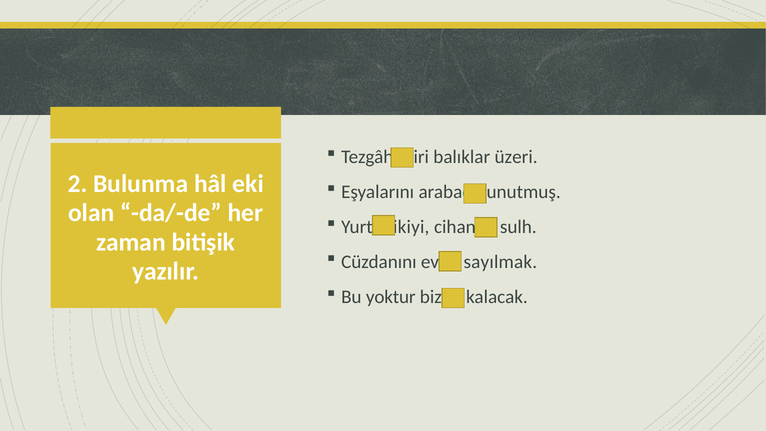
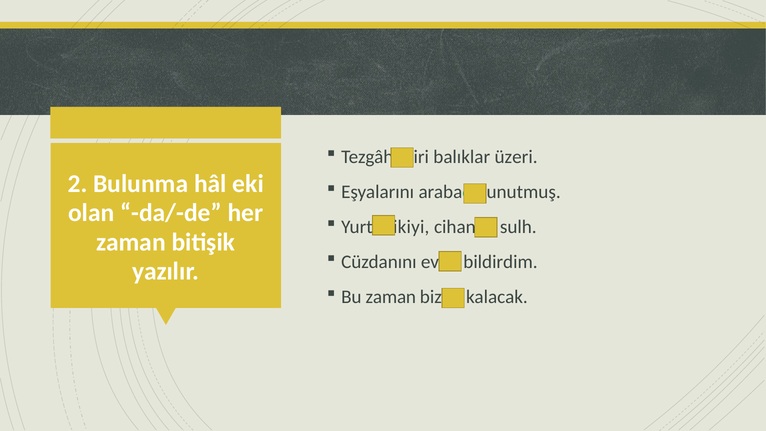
sayılmak: sayılmak -> bildirdim
Bu yoktur: yoktur -> zaman
